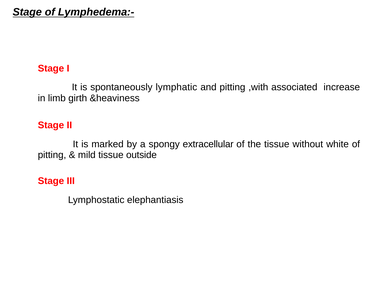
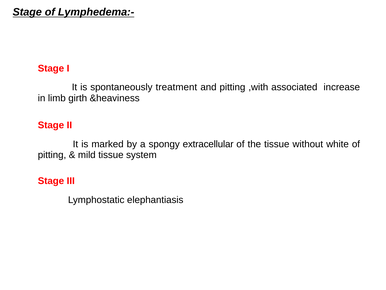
lymphatic: lymphatic -> treatment
outside: outside -> system
